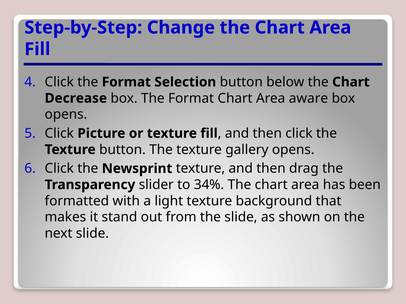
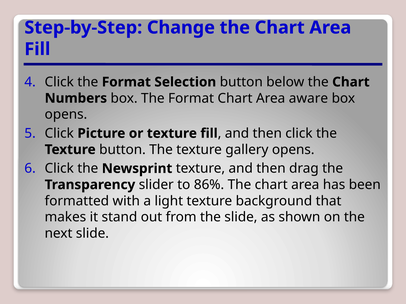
Decrease: Decrease -> Numbers
34%: 34% -> 86%
